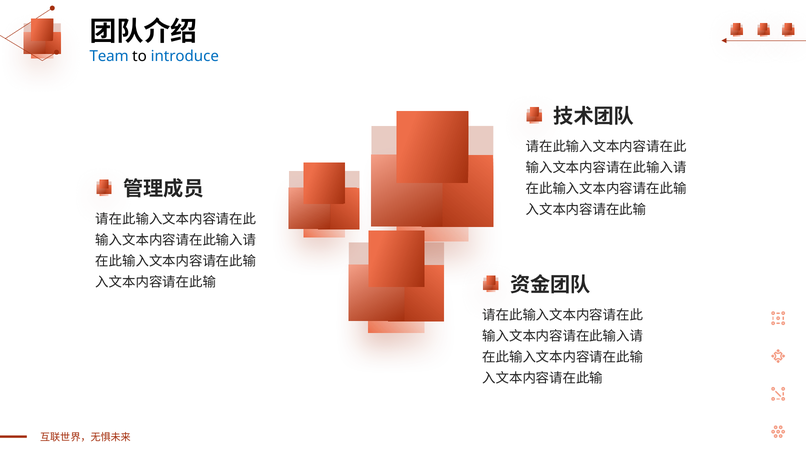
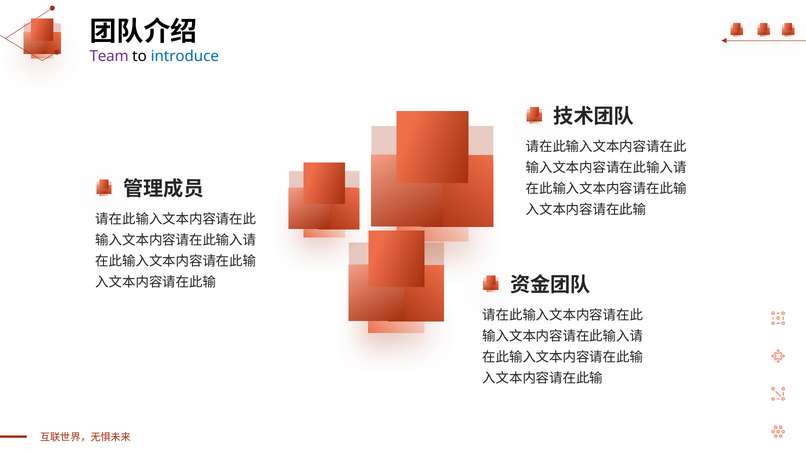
Team colour: blue -> purple
